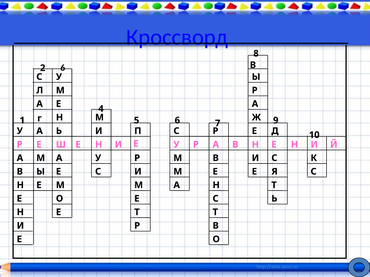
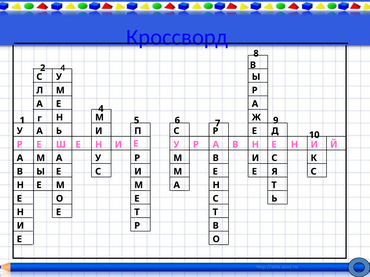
2 6: 6 -> 4
